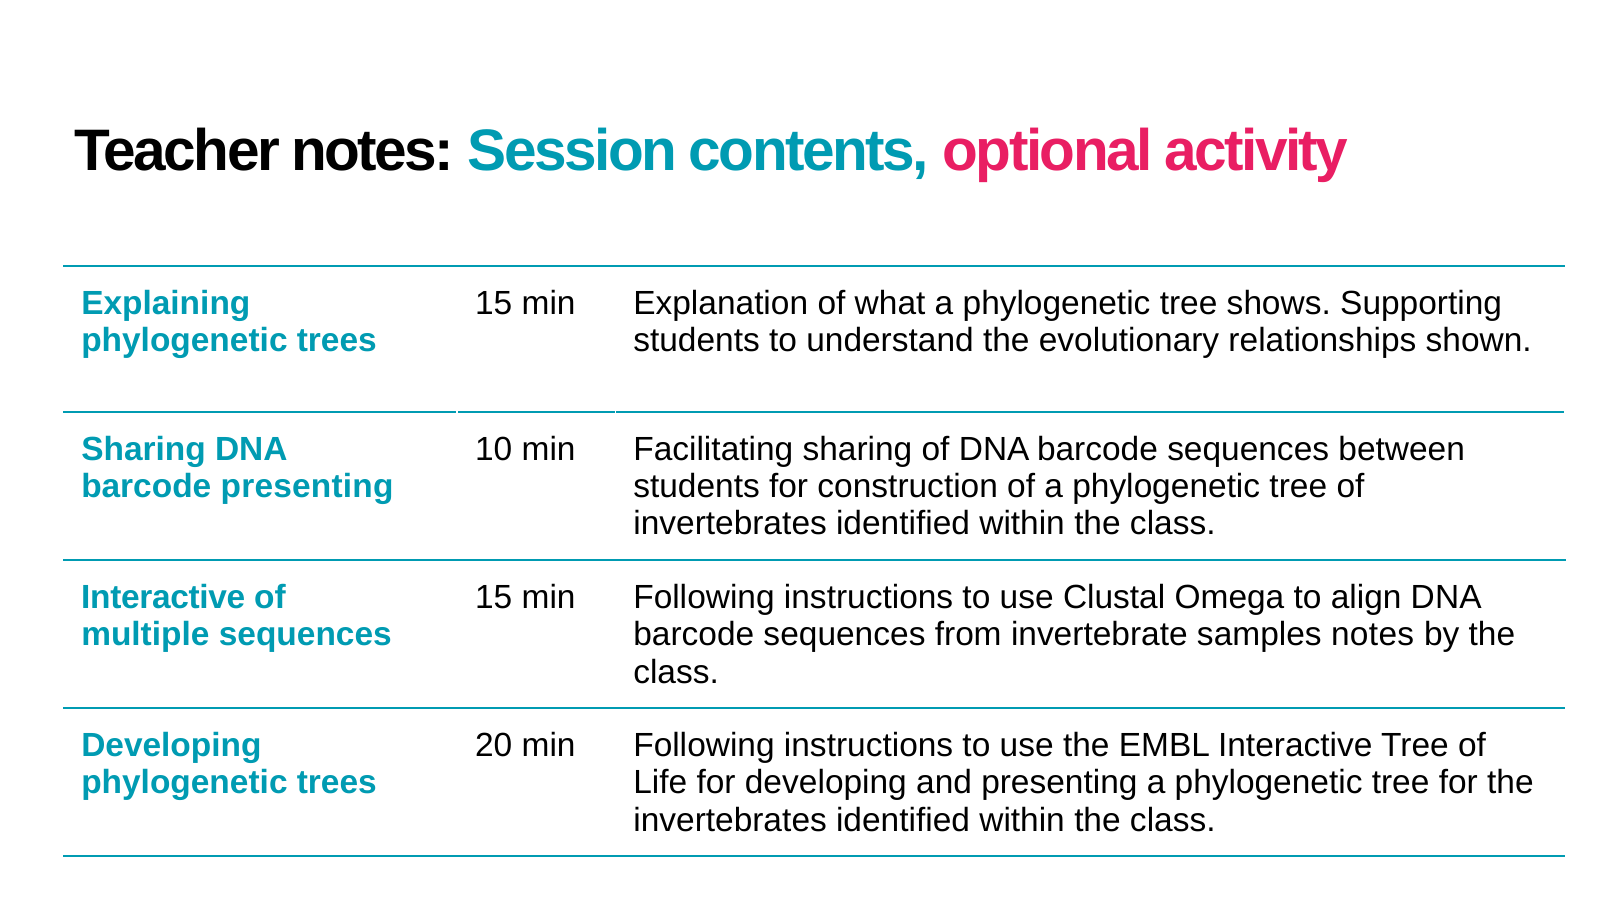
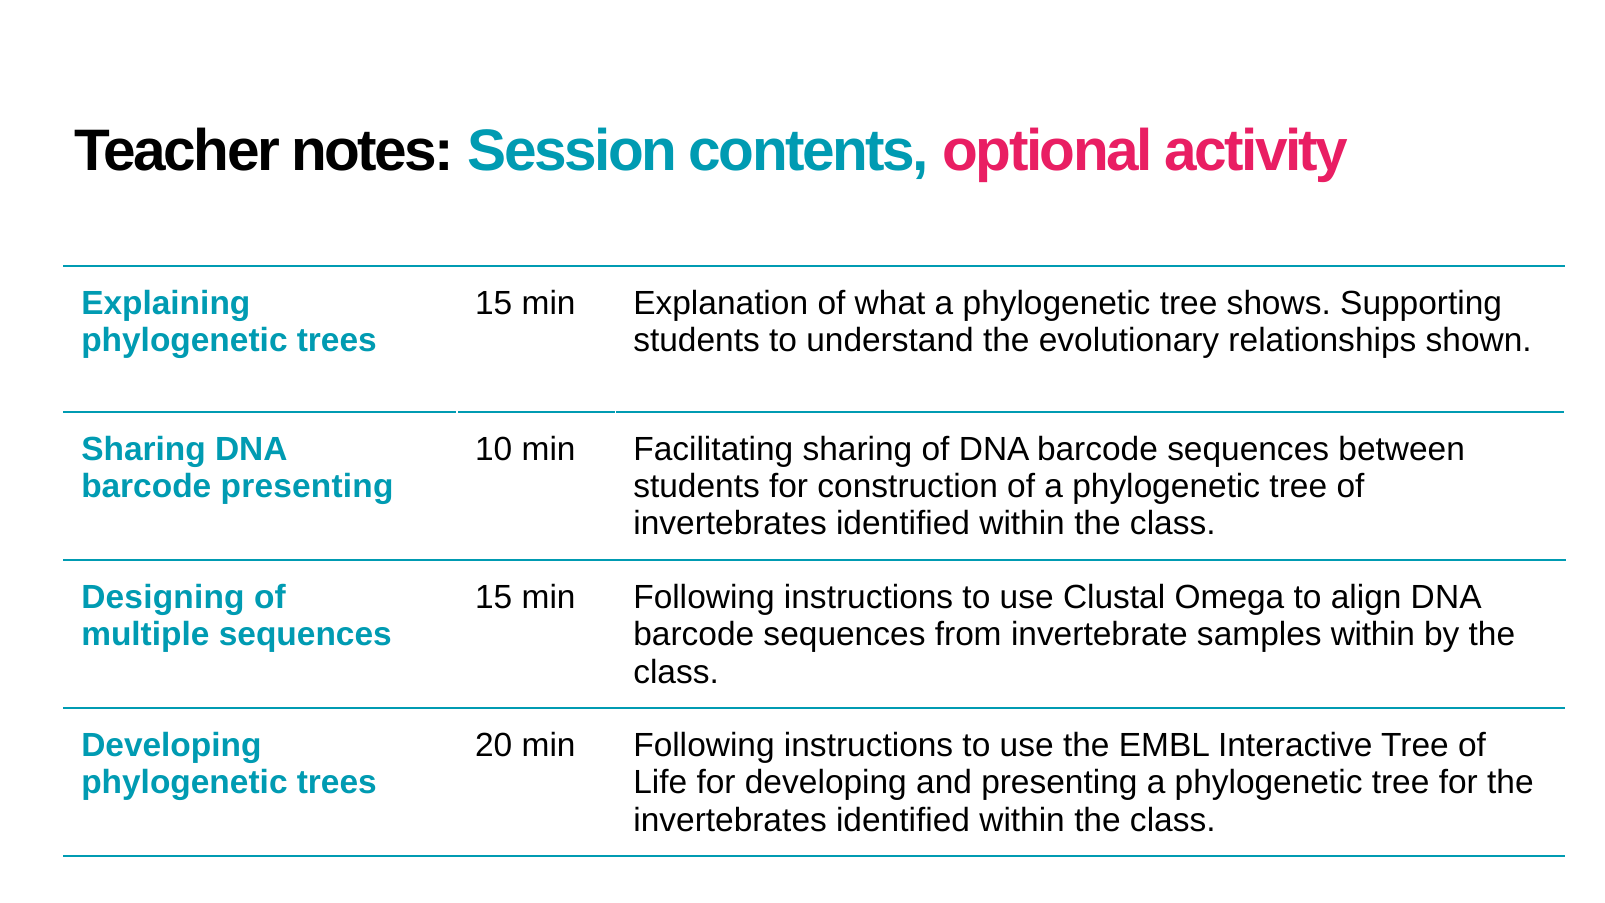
Interactive at (163, 597): Interactive -> Designing
samples notes: notes -> within
